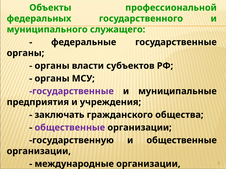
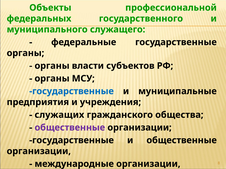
государственные at (72, 91) colour: purple -> blue
заключать: заключать -> служащих
государственную at (72, 141): государственную -> государственные
